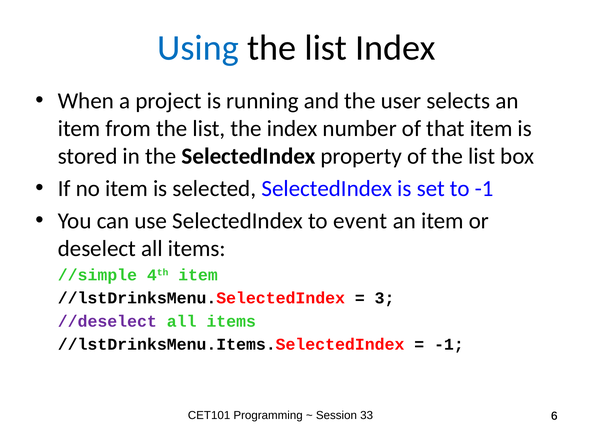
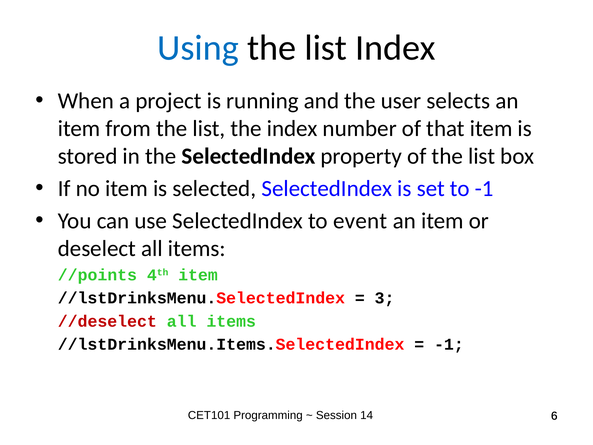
//simple: //simple -> //points
//deselect colour: purple -> red
33: 33 -> 14
